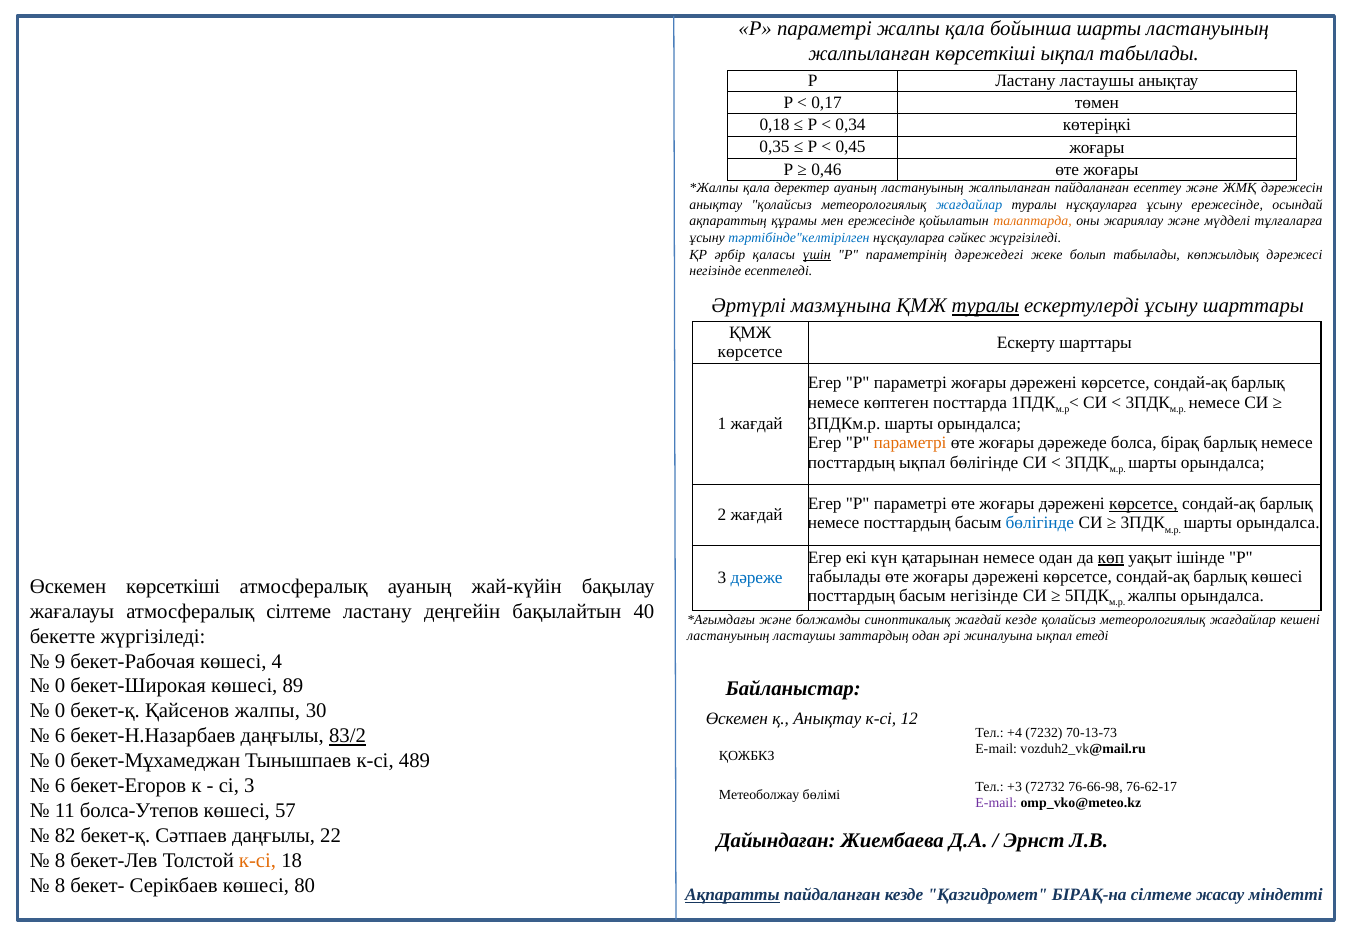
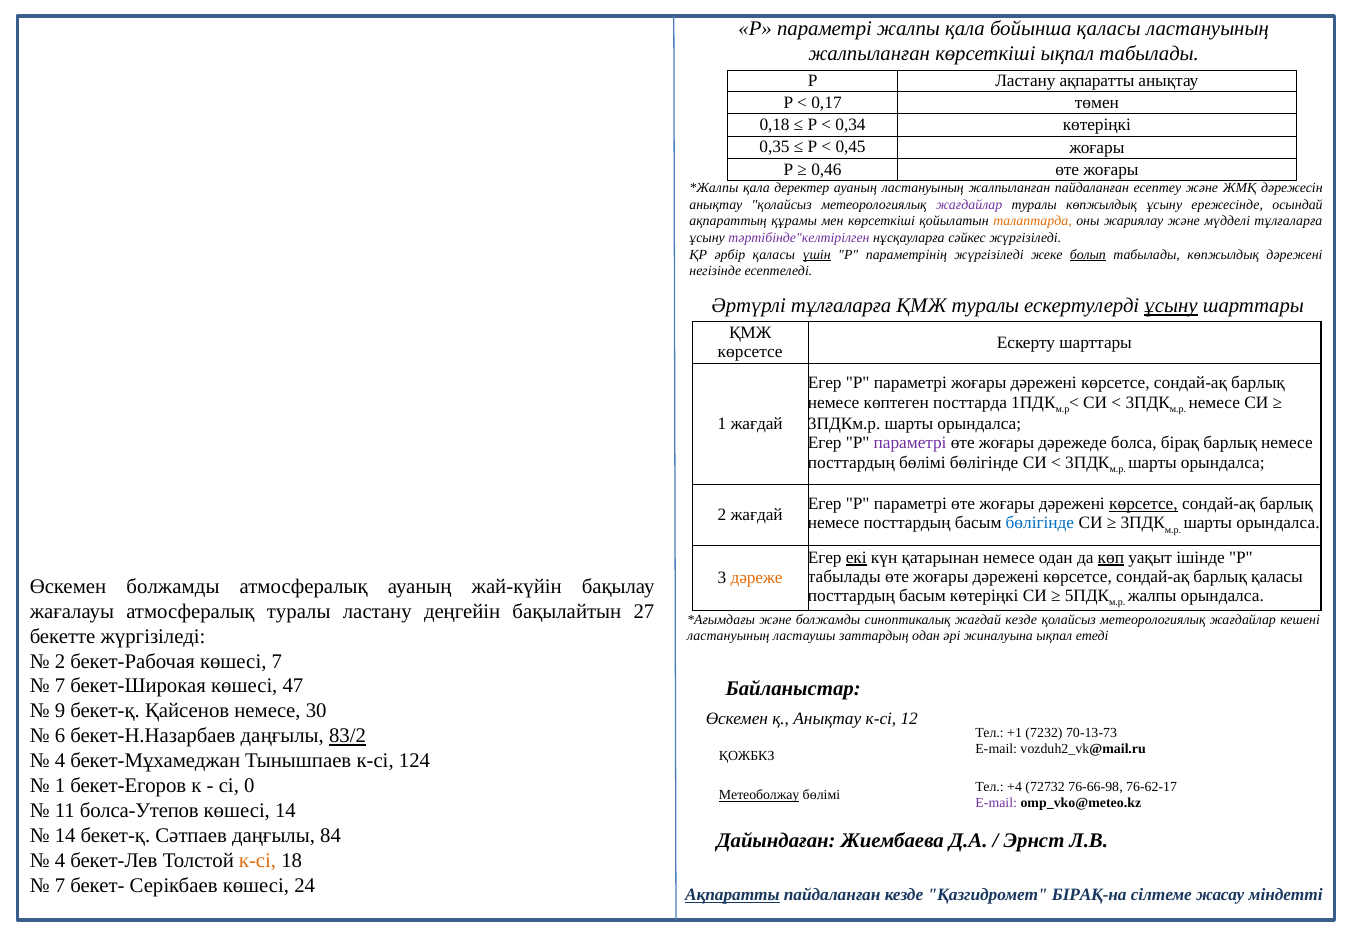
бойынша шарты: шарты -> қаласы
Ластану ластаушы: ластаушы -> ақпаратты
жағдайлар at (969, 205) colour: blue -> purple
туралы нұсқауларға: нұсқауларға -> көпжылдық
мен ережесінде: ережесінде -> көрсеткіші
тәртібінде"келтірілген colour: blue -> purple
параметрінің дәрежедегі: дәрежедегі -> жүргізіледі
болып underline: none -> present
көпжылдық дәрежесі: дәрежесі -> дәрежені
Әртүрлі мазмұнына: мазмұнына -> тұлғаларға
туралы at (986, 306) underline: present -> none
ұсыну at (1171, 306) underline: none -> present
параметрі at (910, 443) colour: orange -> purple
посттардың ықпал: ықпал -> бөлімі
екі underline: none -> present
барлық көшесі: көшесі -> қаласы
дәреже colour: blue -> orange
Өскемен көрсеткіші: көрсеткіші -> болжамды
басым негізінде: негізінде -> көтеріңкі
атмосфералық сілтеме: сілтеме -> туралы
40: 40 -> 27
9 at (60, 661): 9 -> 2
көшесі 4: 4 -> 7
0 at (60, 686): 0 -> 7
89: 89 -> 47
0 at (60, 711): 0 -> 9
Қайсенов жалпы: жалпы -> немесе
+4: +4 -> +1
0 at (60, 761): 0 -> 4
489: 489 -> 124
6 at (60, 786): 6 -> 1
сі 3: 3 -> 0
+3: +3 -> +4
Метеоболжау underline: none -> present
көшесі 57: 57 -> 14
82 at (65, 836): 82 -> 14
22: 22 -> 84
8 at (60, 861): 8 -> 4
8 at (60, 886): 8 -> 7
80: 80 -> 24
